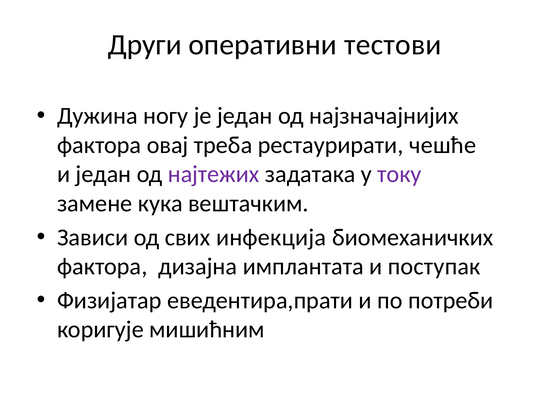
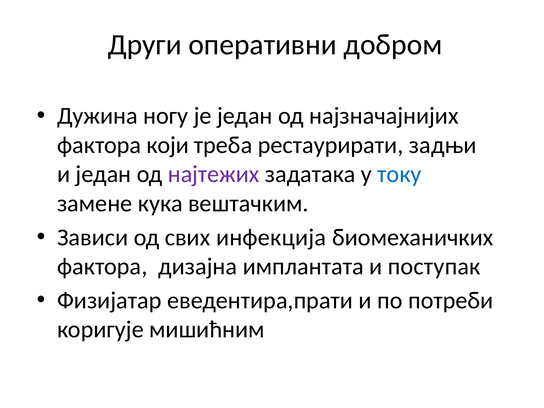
тестови: тестови -> добром
овај: овај -> који
чешће: чешће -> задњи
току colour: purple -> blue
